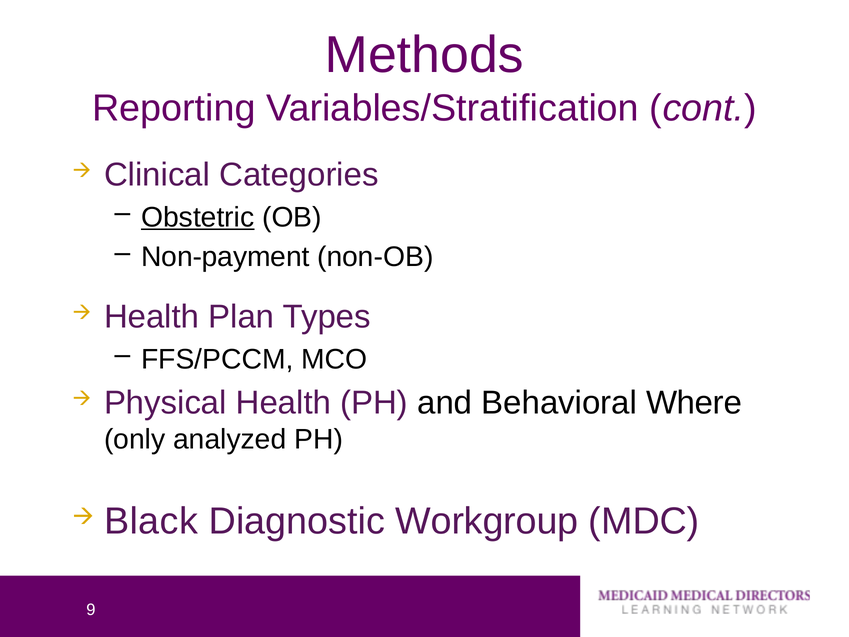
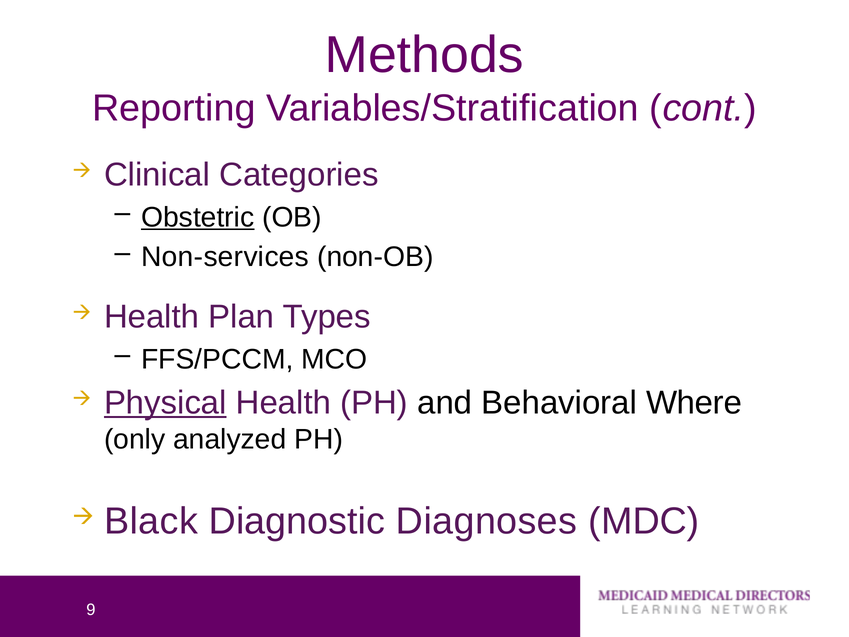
Non-payment: Non-payment -> Non-services
Physical underline: none -> present
Workgroup: Workgroup -> Diagnoses
